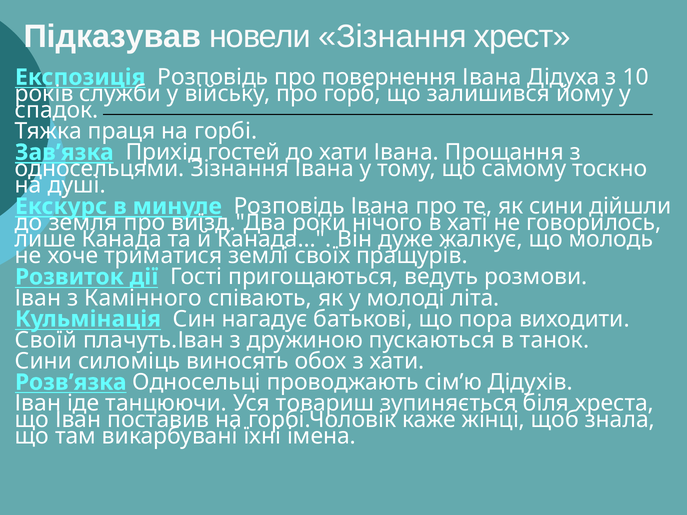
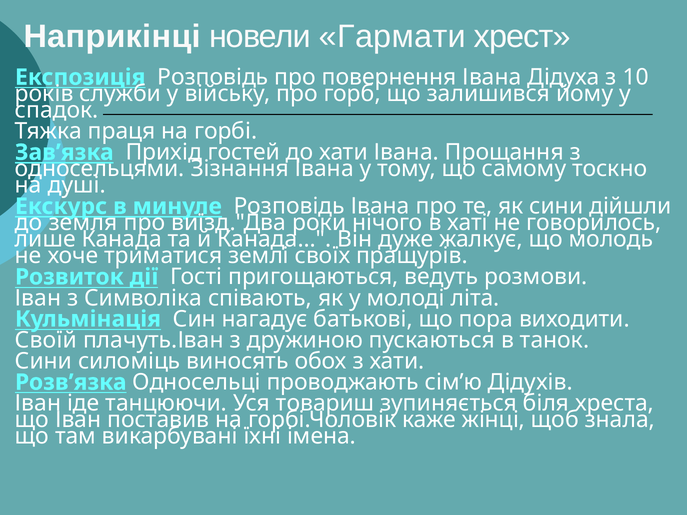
Підказував: Підказував -> Наприкінці
новели Зізнання: Зізнання -> Гармати
Камінного: Камінного -> Символіка
